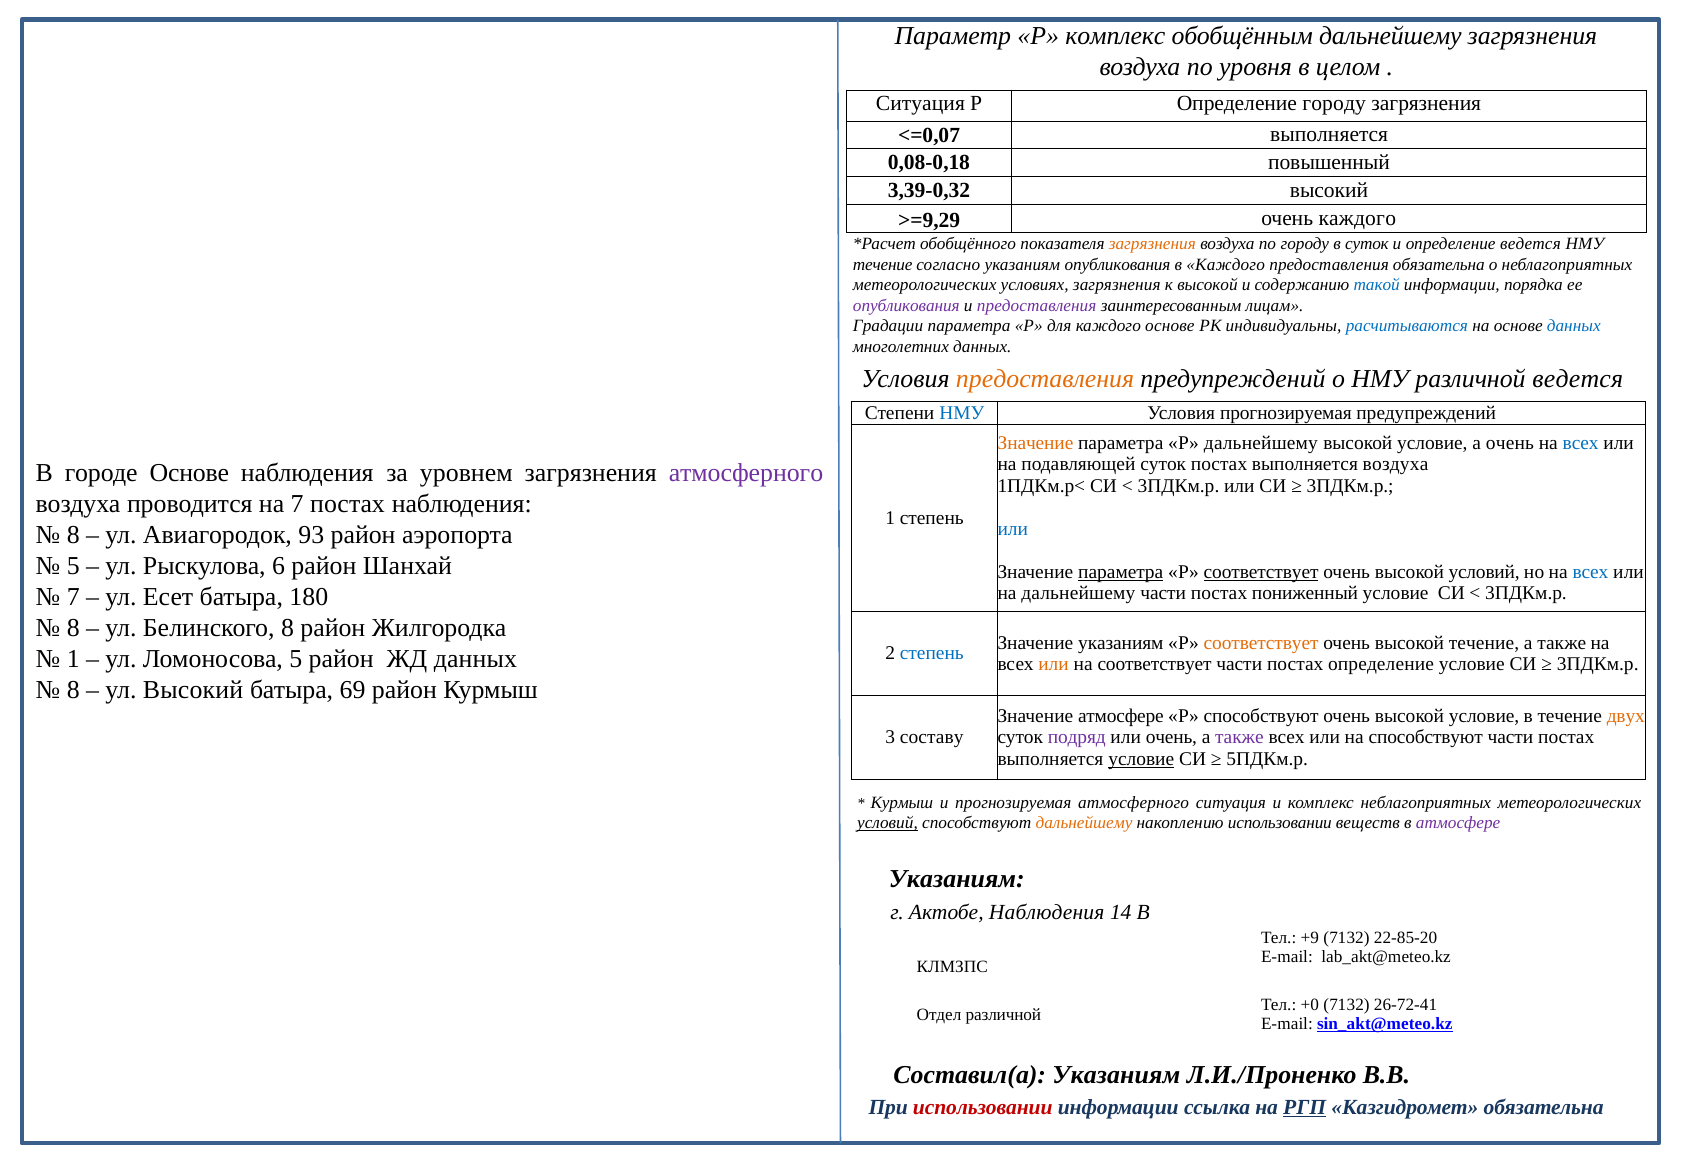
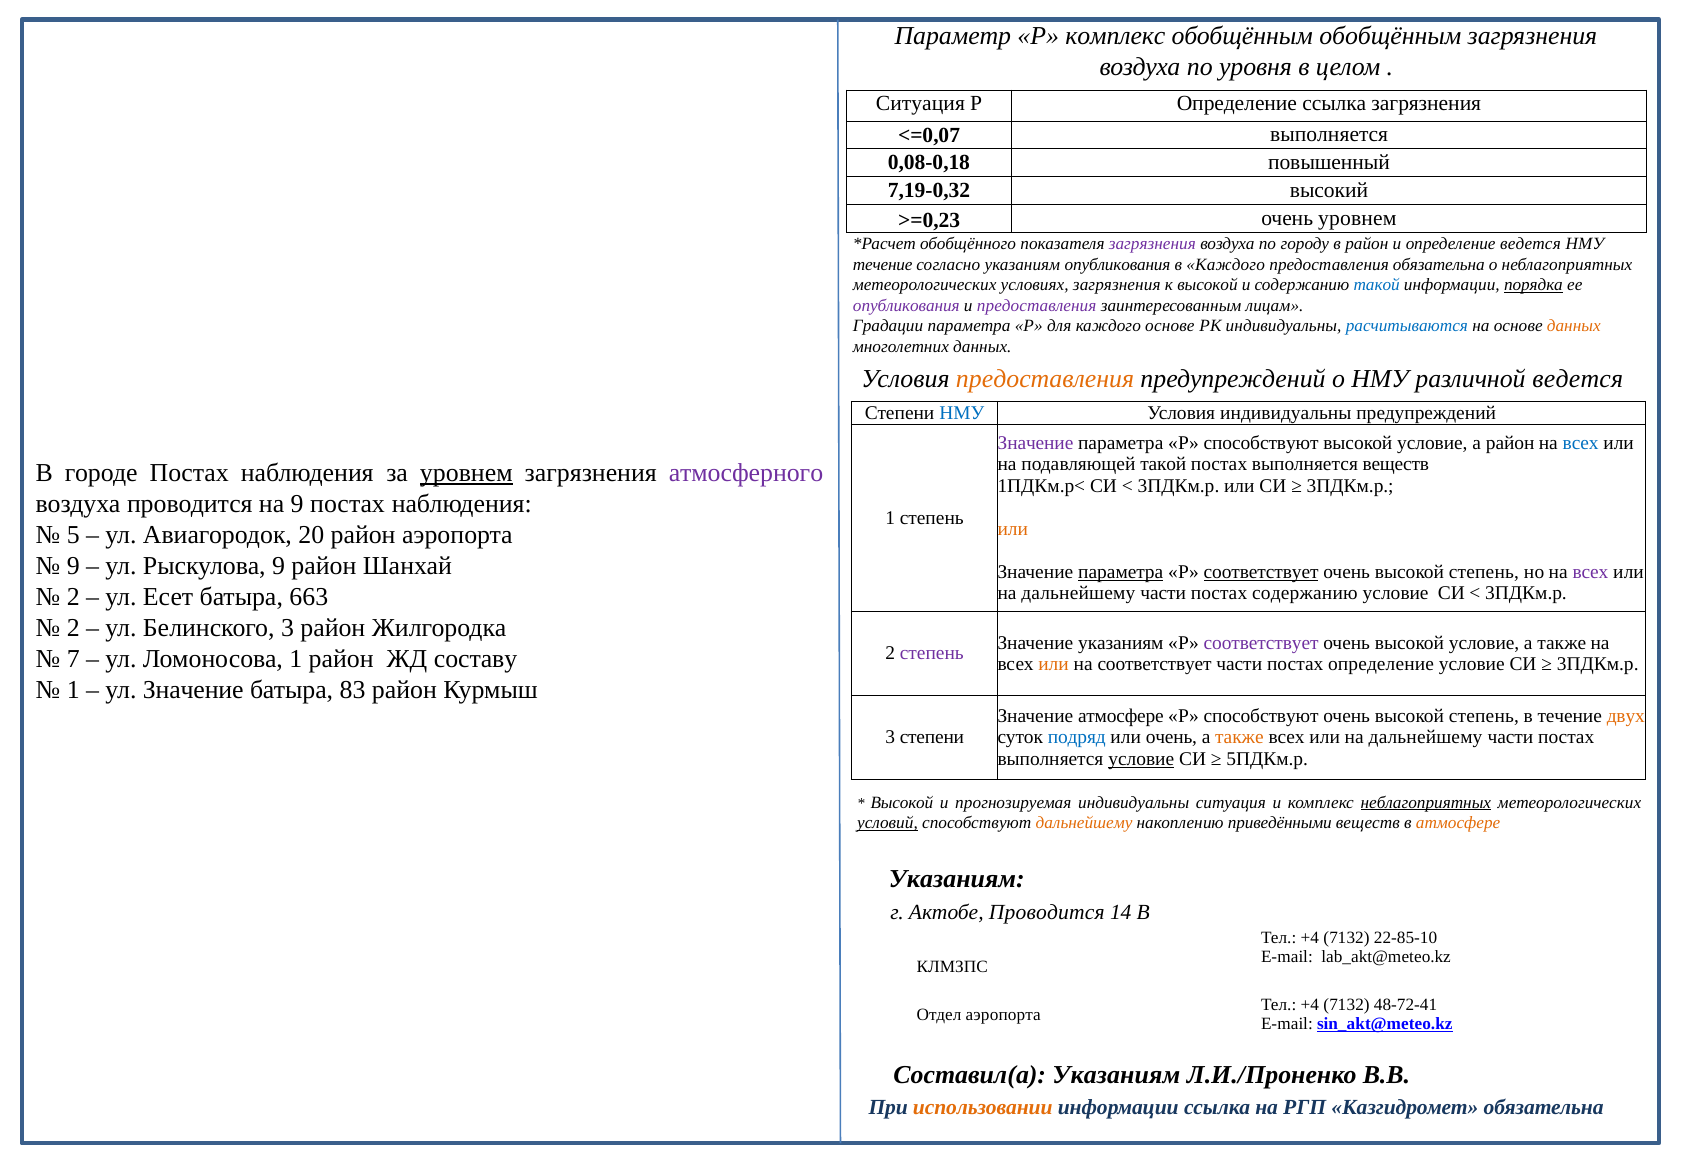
обобщённым дальнейшему: дальнейшему -> обобщённым
Определение городу: городу -> ссылка
3,39-0,32: 3,39-0,32 -> 7,19-0,32
>=9,29: >=9,29 -> >=0,23
очень каждого: каждого -> уровнем
загрязнения at (1152, 244) colour: orange -> purple
в суток: суток -> район
порядка underline: none -> present
данных at (1574, 326) colour: blue -> orange
Условия прогнозируемая: прогнозируемая -> индивидуальны
Значение at (1036, 443) colour: orange -> purple
параметра Р дальнейшему: дальнейшему -> способствуют
а очень: очень -> район
подавляющей суток: суток -> такой
выполняется воздуха: воздуха -> веществ
городе Основе: Основе -> Постах
уровнем at (466, 473) underline: none -> present
на 7: 7 -> 9
или at (1013, 529) colour: blue -> orange
8 at (73, 536): 8 -> 5
93: 93 -> 20
5 at (73, 567): 5 -> 9
Рыскулова 6: 6 -> 9
условий at (1484, 572): условий -> степень
всех at (1590, 572) colour: blue -> purple
постах пониженный: пониженный -> содержанию
7 at (73, 598): 7 -> 2
180: 180 -> 663
8 at (73, 629): 8 -> 2
Белинского 8: 8 -> 3
соответствует at (1261, 643) colour: orange -> purple
очень высокой течение: течение -> условие
степень at (932, 654) colour: blue -> purple
1 at (73, 660): 1 -> 7
Ломоносова 5: 5 -> 1
ЖД данных: данных -> составу
8 at (73, 691): 8 -> 1
ул Высокий: Высокий -> Значение
69: 69 -> 83
условие at (1484, 716): условие -> степень
3 составу: составу -> степени
подряд colour: purple -> blue
также at (1239, 738) colour: purple -> orange
способствуют at (1426, 738): способствуют -> дальнейшему
Курмыш at (902, 803): Курмыш -> Высокой
прогнозируемая атмосферного: атмосферного -> индивидуальны
неблагоприятных at (1426, 803) underline: none -> present
накоплению использовании: использовании -> приведёнными
атмосфере at (1458, 824) colour: purple -> orange
Актобе Наблюдения: Наблюдения -> Проводится
+9 at (1310, 939): +9 -> +4
22-85-20: 22-85-20 -> 22-85-10
+0 at (1310, 1006): +0 -> +4
26-72-41: 26-72-41 -> 48-72-41
Отдел различной: различной -> аэропорта
использовании at (983, 1108) colour: red -> orange
РГП underline: present -> none
